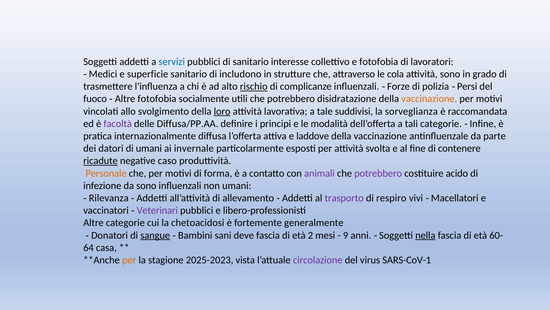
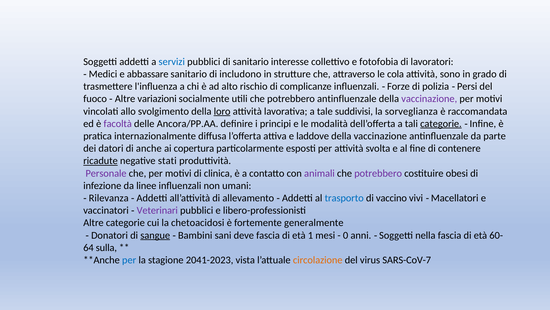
superficie: superficie -> abbassare
rischio underline: present -> none
Altre fotofobia: fotofobia -> variazioni
potrebbero disidratazione: disidratazione -> antinfluenzale
vaccinazione at (429, 99) colour: orange -> purple
Diffusa/PP.AA: Diffusa/PP.AA -> Ancora/PP.AA
categorie at (441, 123) underline: none -> present
di umani: umani -> anche
invernale: invernale -> copertura
caso: caso -> stati
Personale colour: orange -> purple
forma: forma -> clinica
acido: acido -> obesi
da sono: sono -> linee
trasporto colour: purple -> blue
respiro: respiro -> vaccino
2: 2 -> 1
9: 9 -> 0
nella underline: present -> none
casa: casa -> sulla
per at (129, 260) colour: orange -> blue
2025-2023: 2025-2023 -> 2041-2023
circolazione colour: purple -> orange
SARS-CoV-1: SARS-CoV-1 -> SARS-CoV-7
